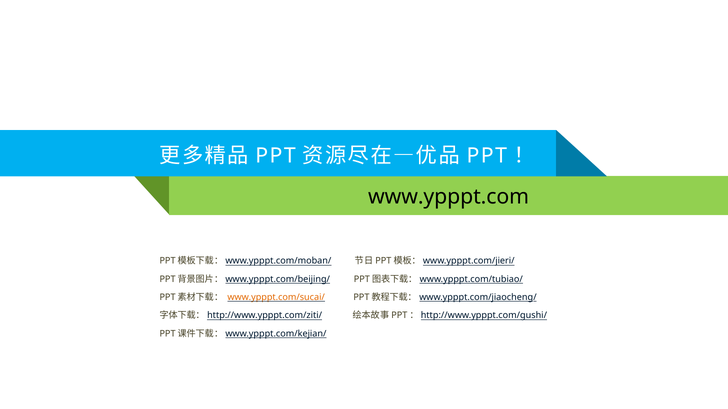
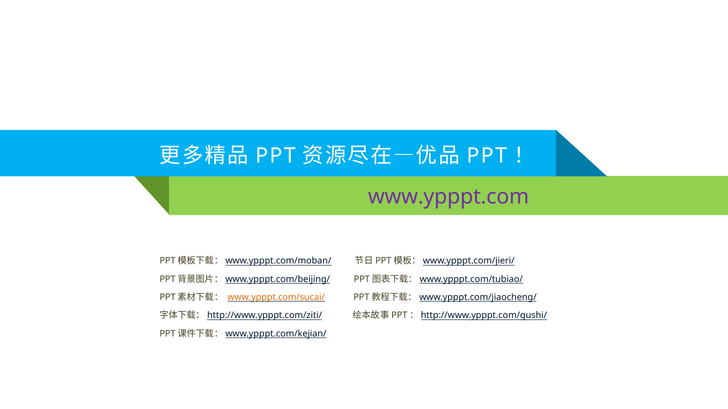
www.ypppt.com colour: black -> purple
